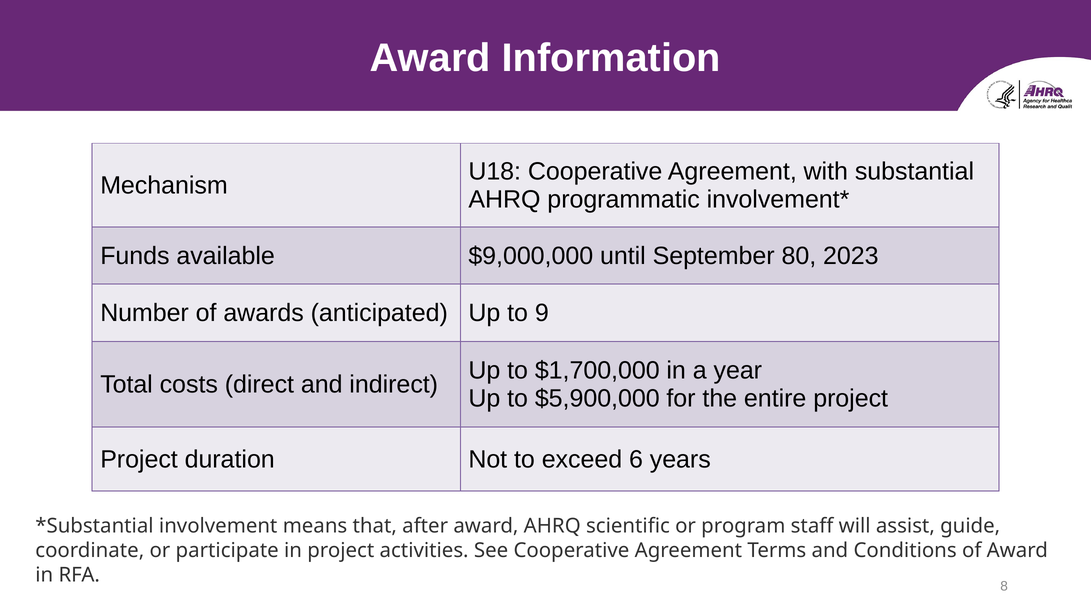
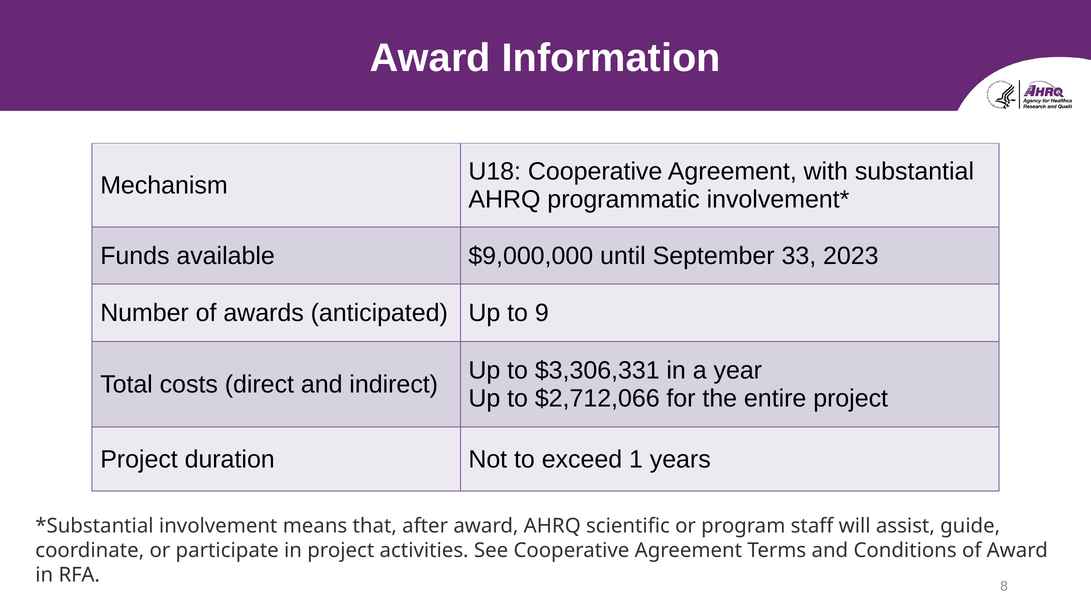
80: 80 -> 33
$1,700,000: $1,700,000 -> $3,306,331
$5,900,000: $5,900,000 -> $2,712,066
6: 6 -> 1
